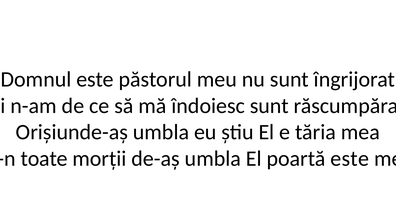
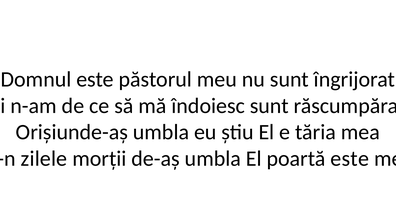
toate: toate -> zilele
